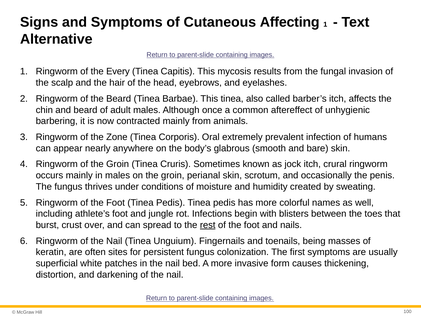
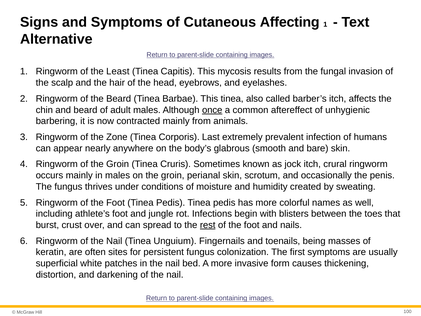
Every: Every -> Least
once underline: none -> present
Oral: Oral -> Last
